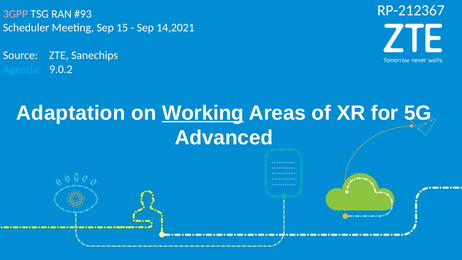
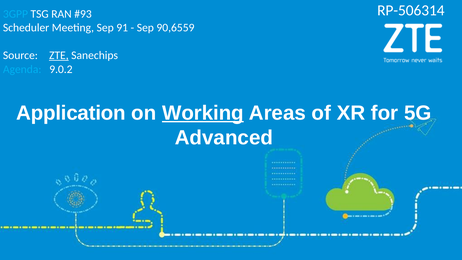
RP-212367: RP-212367 -> RP-506314
3GPP colour: pink -> light blue
15: 15 -> 91
14,2021: 14,2021 -> 90,6559
ZTE underline: none -> present
Adaptation: Adaptation -> Application
